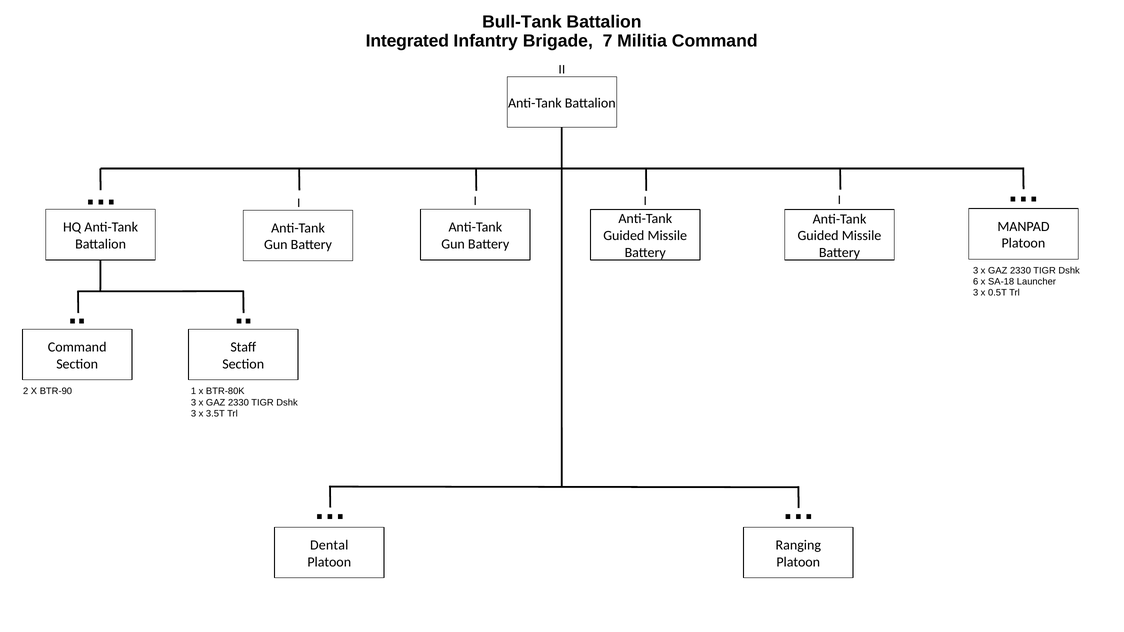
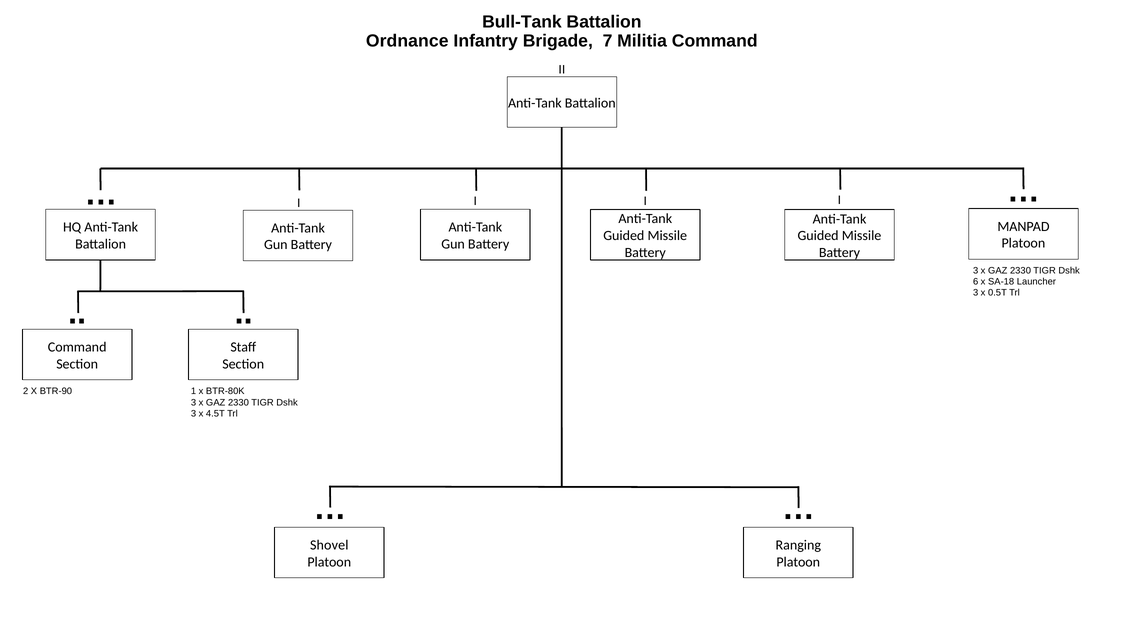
Integrated: Integrated -> Ordnance
3.5T: 3.5T -> 4.5T
Dental: Dental -> Shovel
